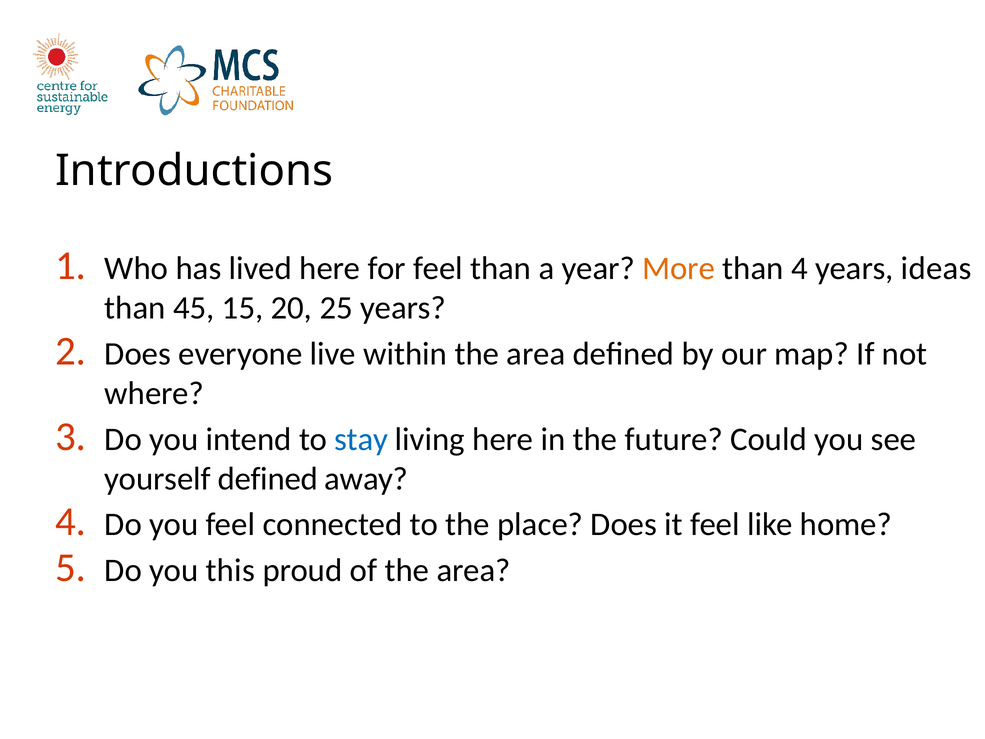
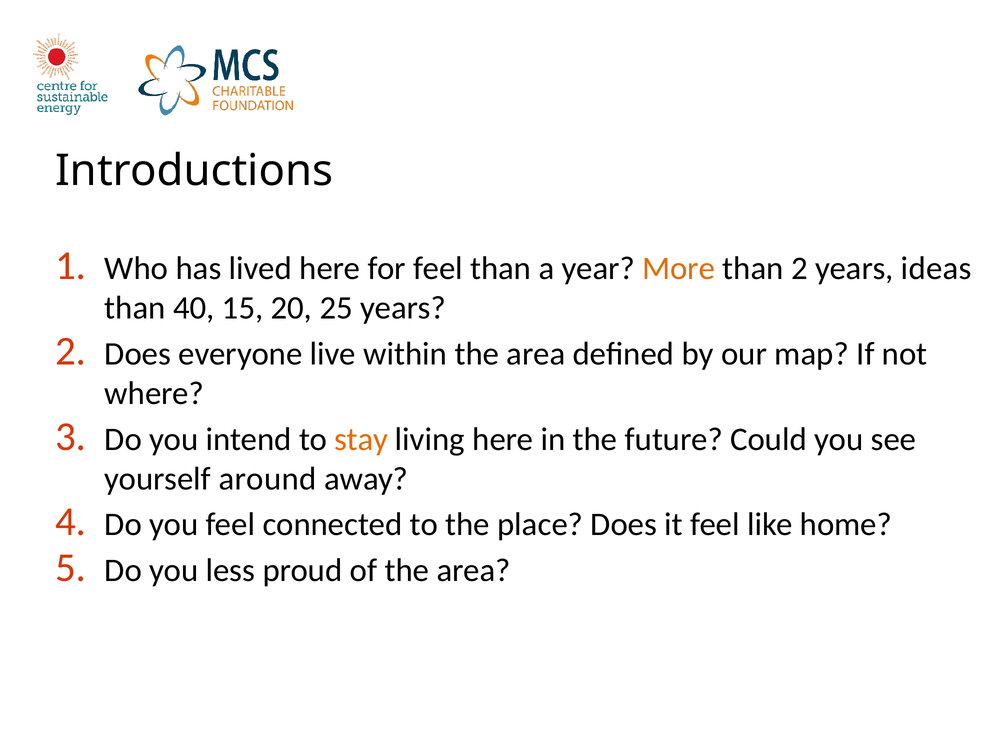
than 4: 4 -> 2
45: 45 -> 40
stay colour: blue -> orange
yourself defined: defined -> around
this: this -> less
